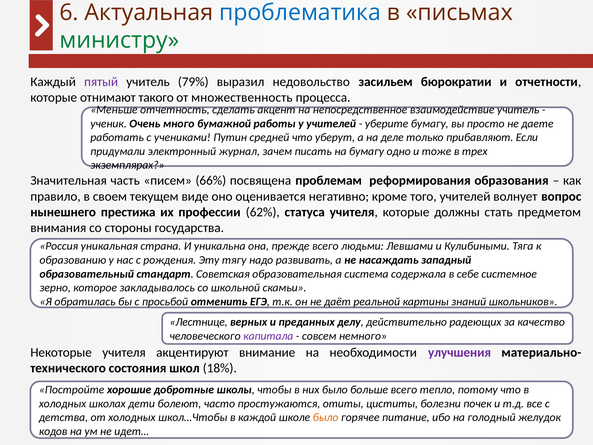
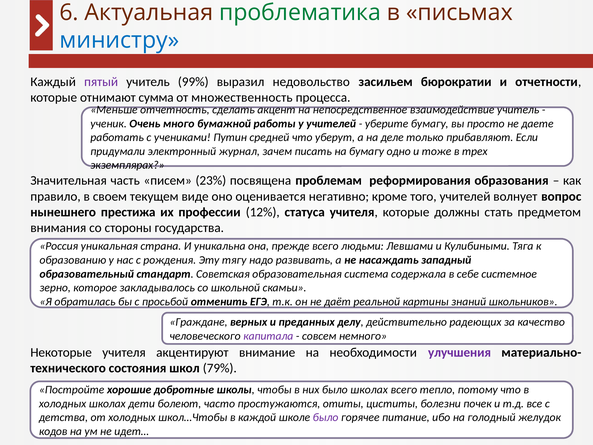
проблематика colour: blue -> green
министру colour: green -> blue
79%: 79% -> 99%
такого: такого -> сумма
66%: 66% -> 23%
62%: 62% -> 12%
Лестнице: Лестнице -> Граждане
18%: 18% -> 79%
было больше: больше -> школах
было at (326, 417) colour: orange -> purple
